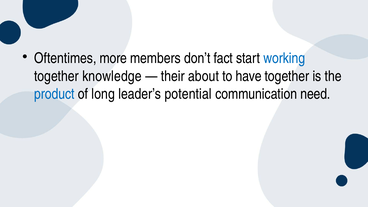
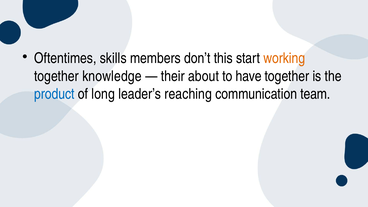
more: more -> skills
fact: fact -> this
working colour: blue -> orange
potential: potential -> reaching
need: need -> team
